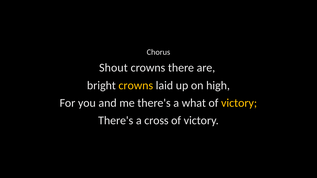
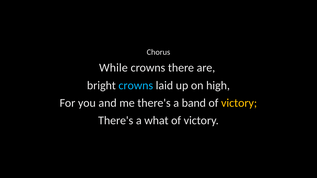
Shout: Shout -> While
crowns at (136, 85) colour: yellow -> light blue
what: what -> band
cross: cross -> what
